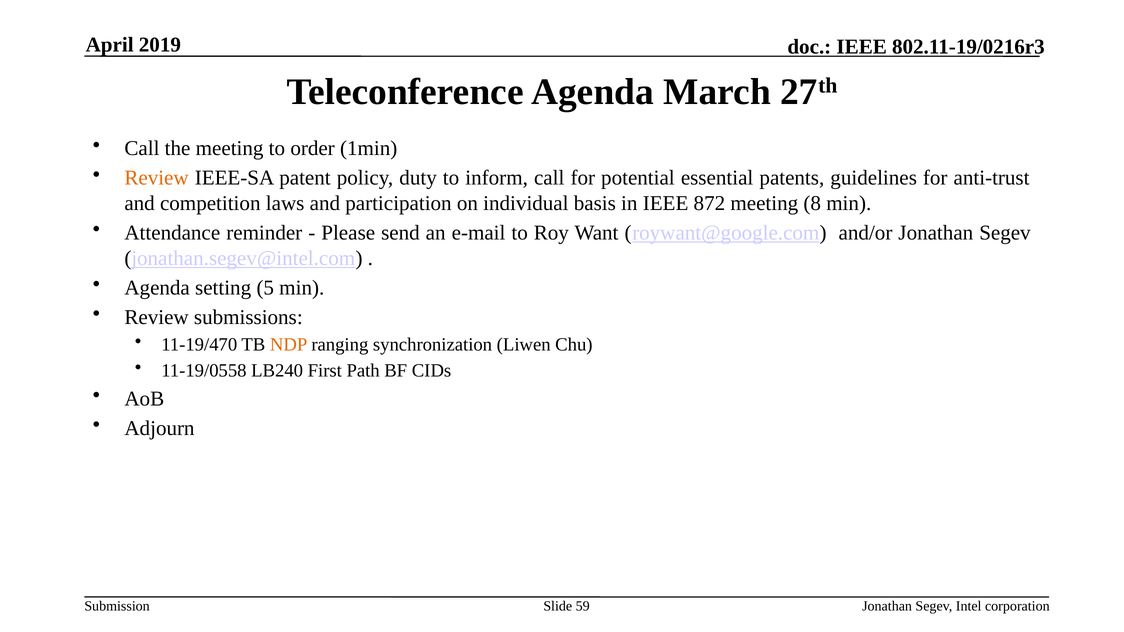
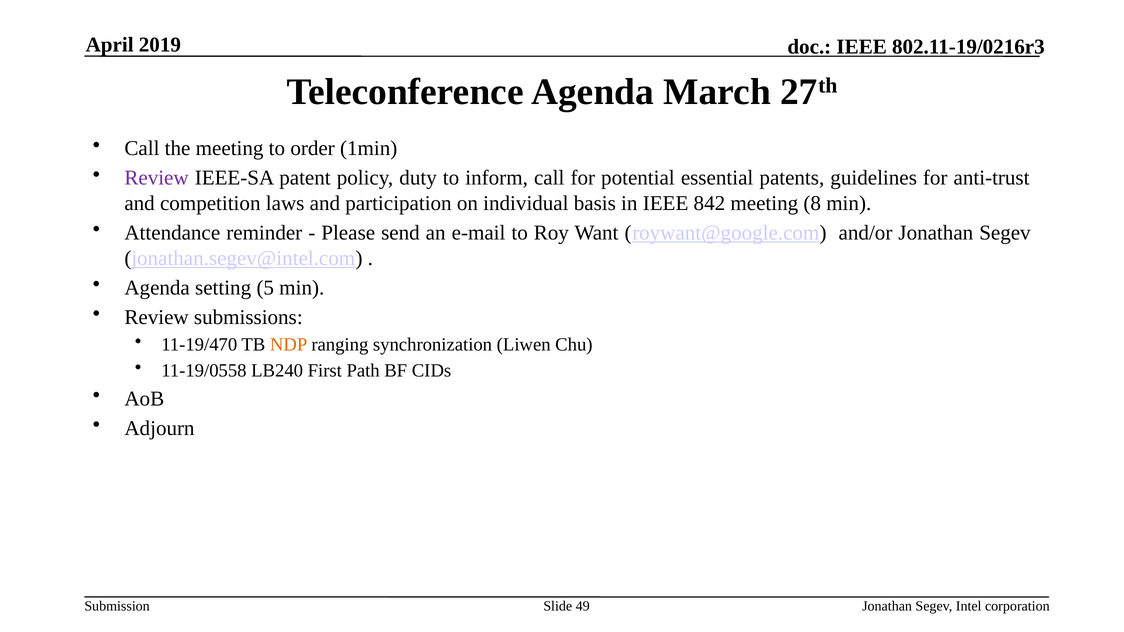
Review at (157, 178) colour: orange -> purple
872: 872 -> 842
59: 59 -> 49
